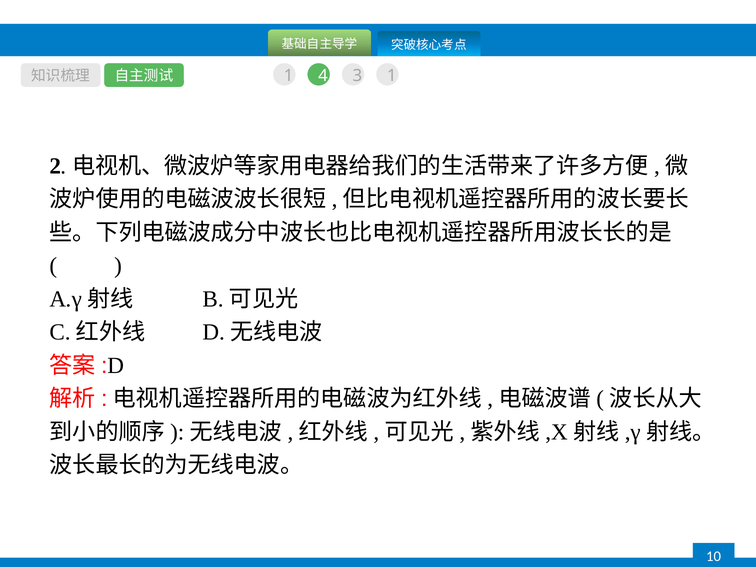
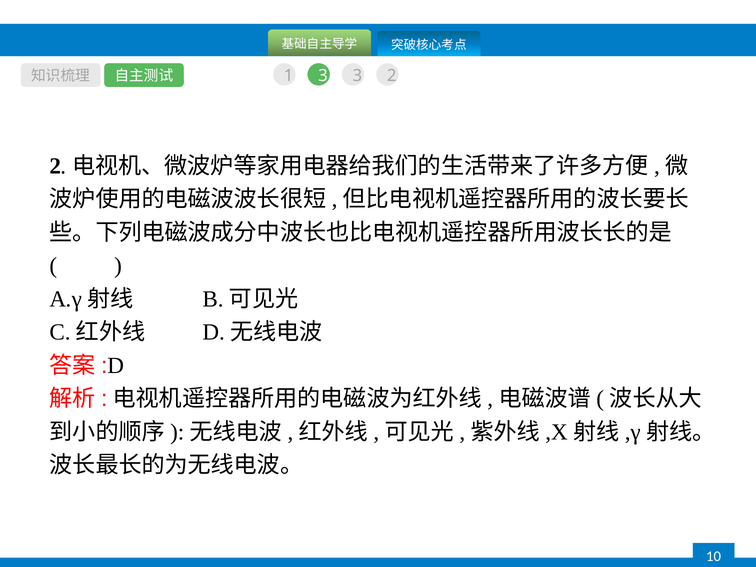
1 4: 4 -> 3
3 1: 1 -> 2
